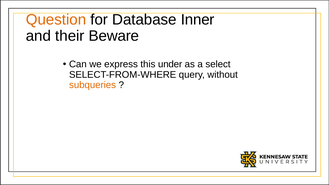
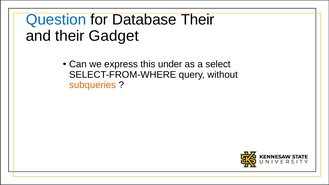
Question colour: orange -> blue
Database Inner: Inner -> Their
Beware: Beware -> Gadget
